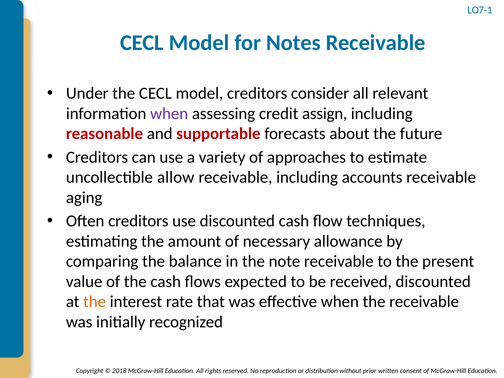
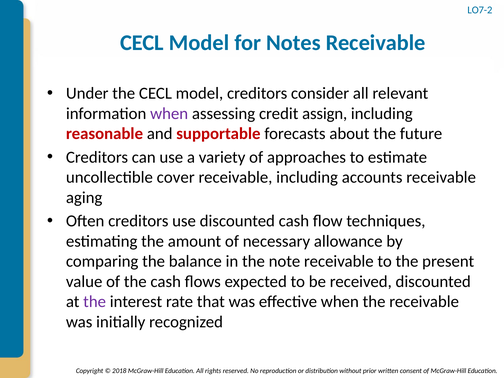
LO7-1: LO7-1 -> LO7-2
allow: allow -> cover
the at (95, 302) colour: orange -> purple
